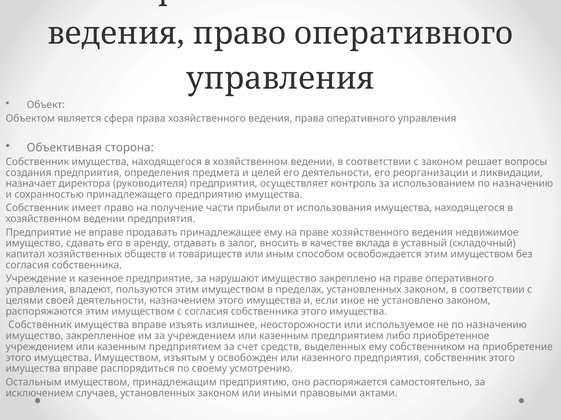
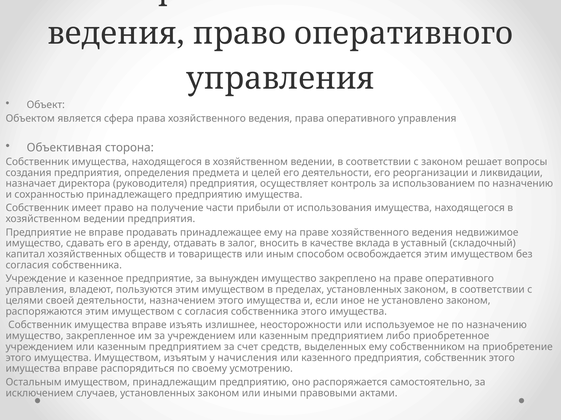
нарушают: нарушают -> вынужден
освобожден: освобожден -> начисления
